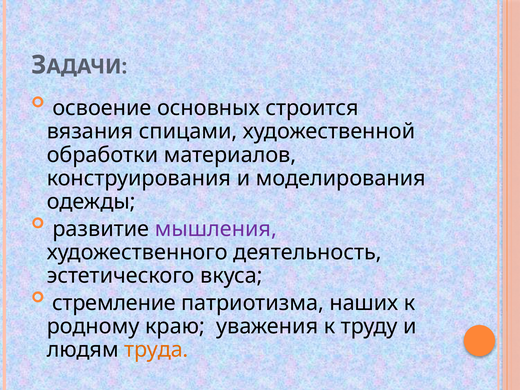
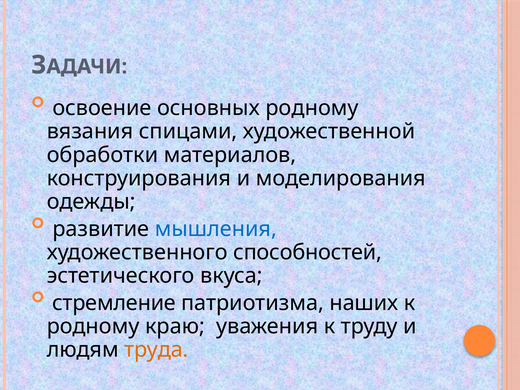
основных строится: строится -> родному
мышления colour: purple -> blue
деятельность: деятельность -> способностей
